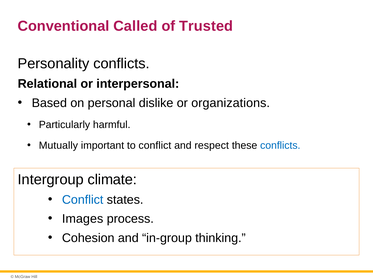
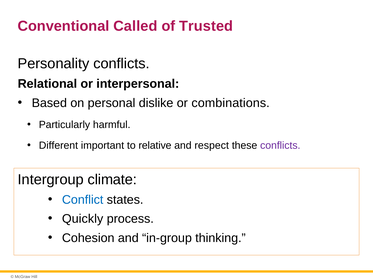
organizations: organizations -> combinations
Mutually: Mutually -> Different
to conflict: conflict -> relative
conflicts at (280, 145) colour: blue -> purple
Images: Images -> Quickly
